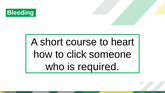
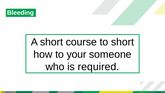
to heart: heart -> short
click: click -> your
